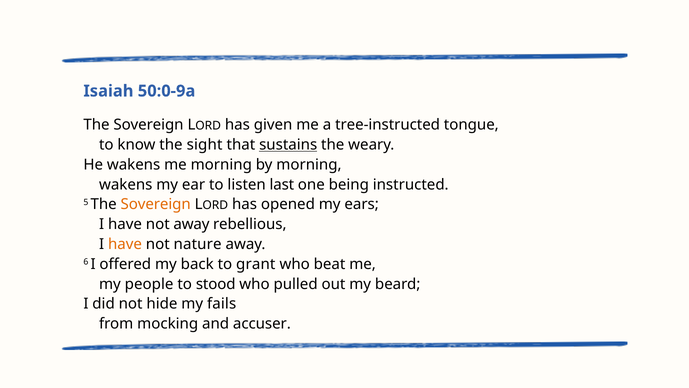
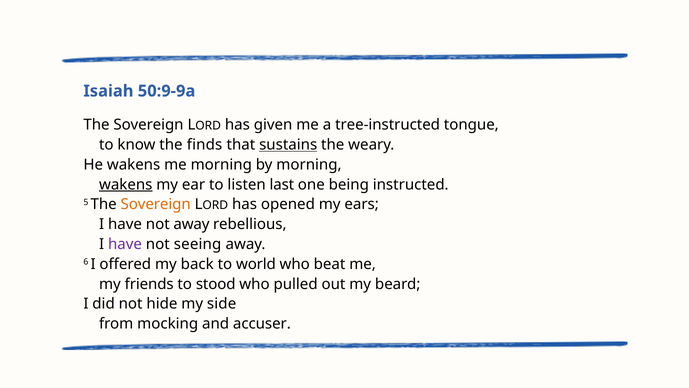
50:0-9a: 50:0-9a -> 50:9-9a
sight: sight -> finds
wakens at (126, 184) underline: none -> present
have at (125, 244) colour: orange -> purple
nature: nature -> seeing
grant: grant -> world
people: people -> friends
fails: fails -> side
